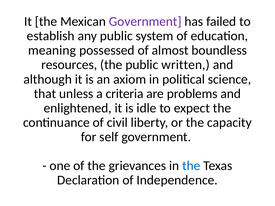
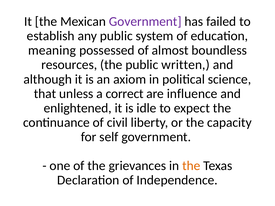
criteria: criteria -> correct
problems: problems -> influence
the at (191, 166) colour: blue -> orange
